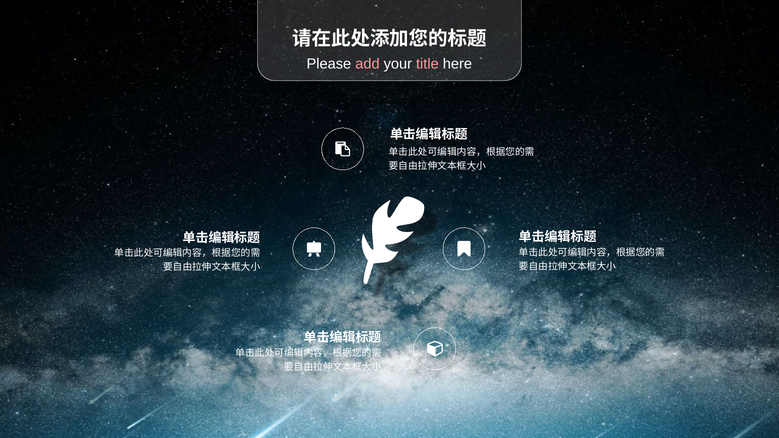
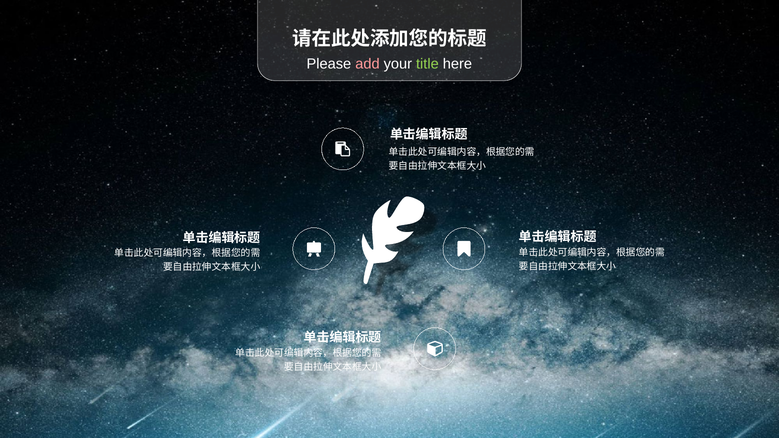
title colour: pink -> light green
